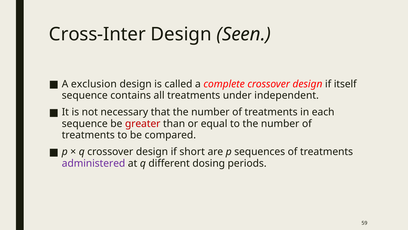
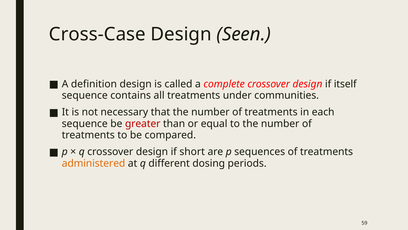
Cross-Inter: Cross-Inter -> Cross-Case
exclusion: exclusion -> definition
independent: independent -> communities
administered colour: purple -> orange
